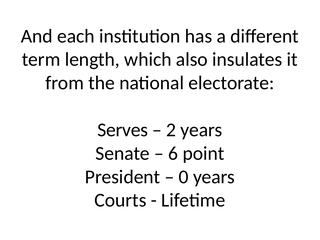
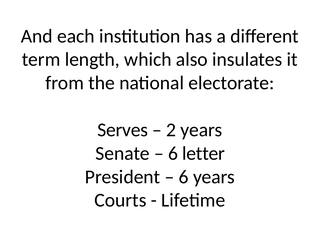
point: point -> letter
0 at (184, 177): 0 -> 6
